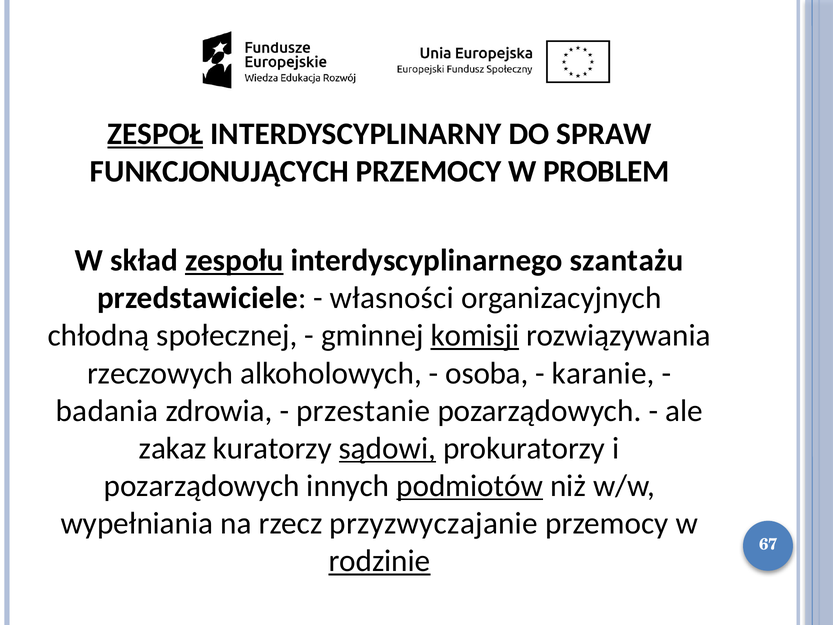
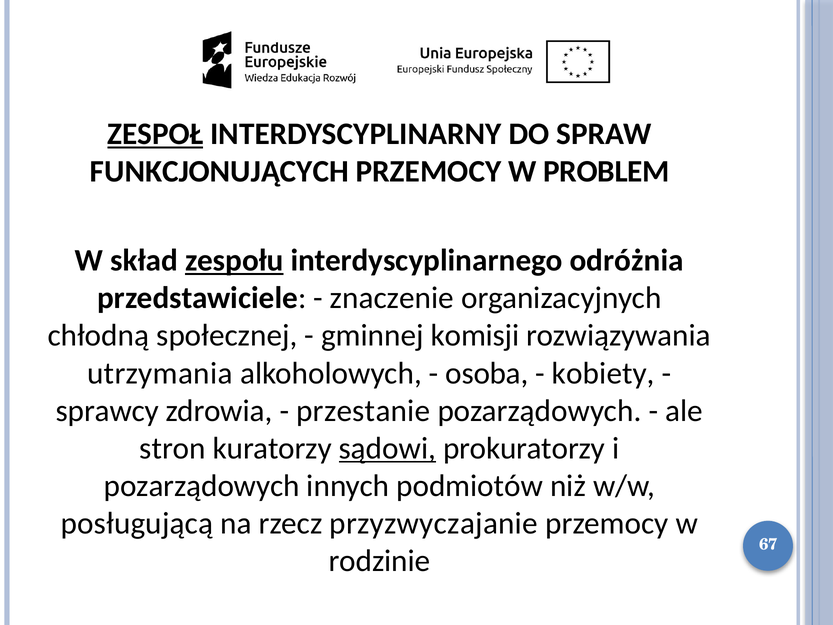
szantażu: szantażu -> odróżnia
własności: własności -> znaczenie
komisji underline: present -> none
rzeczowych: rzeczowych -> utrzymania
karanie: karanie -> kobiety
badania: badania -> sprawcy
zakaz: zakaz -> stron
podmiotów underline: present -> none
wypełniania: wypełniania -> posługującą
rodzinie underline: present -> none
